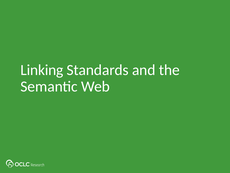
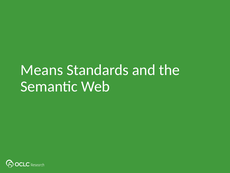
Linking: Linking -> Means
